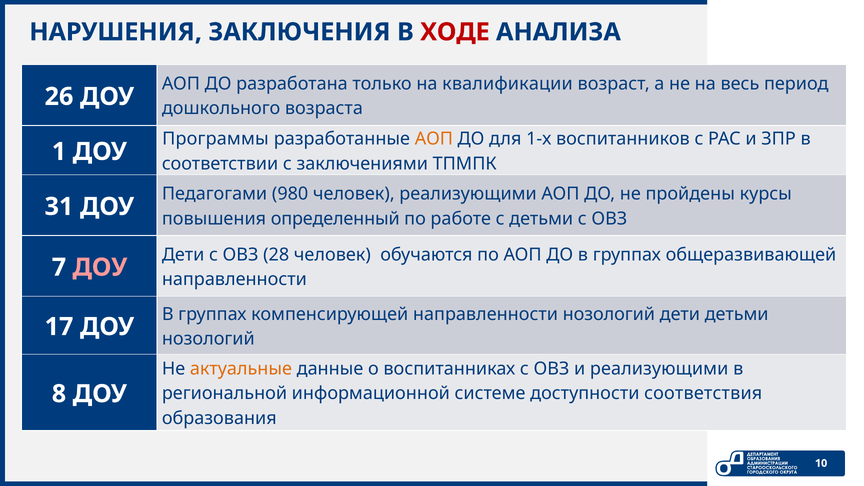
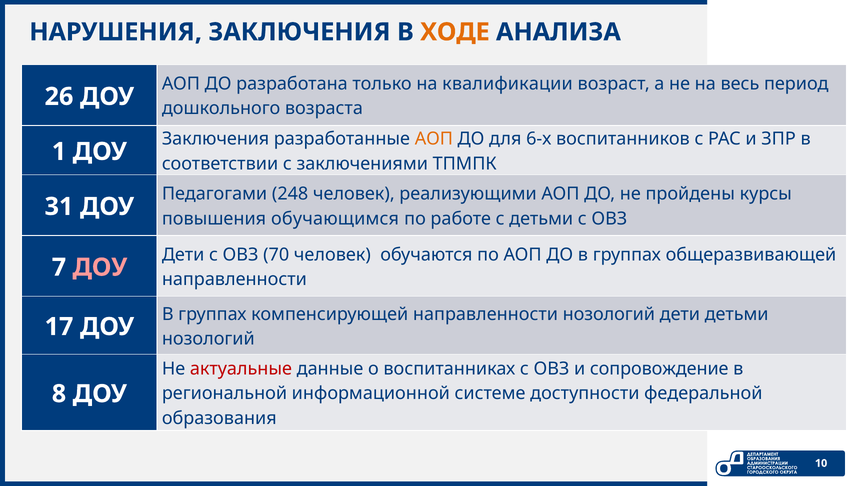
ХОДЕ colour: red -> orange
Программы at (215, 139): Программы -> Заключения
1-х: 1-х -> 6-х
980: 980 -> 248
определенный: определенный -> обучающимся
28: 28 -> 70
актуальные colour: orange -> red
и реализующими: реализующими -> сопровождение
соответствия: соответствия -> федеральной
